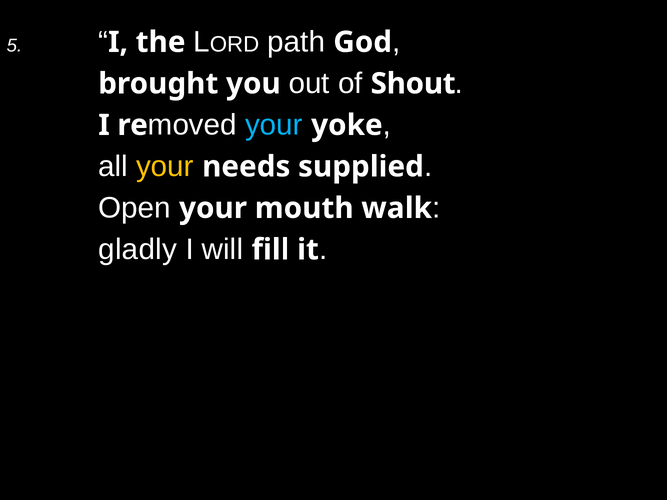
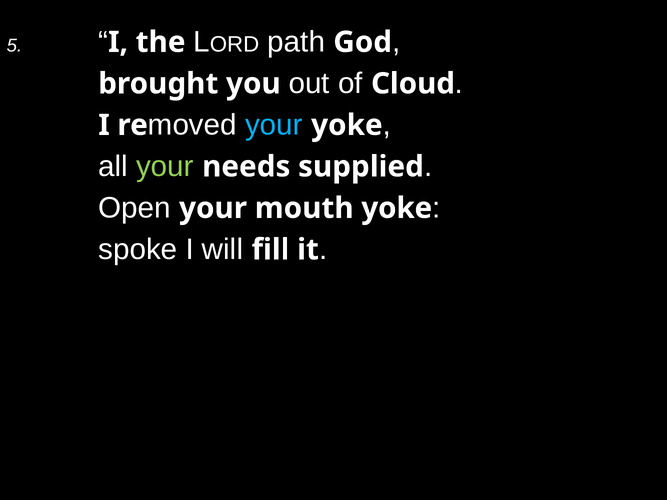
Shout: Shout -> Cloud
your at (165, 167) colour: yellow -> light green
mouth walk: walk -> yoke
gladly: gladly -> spoke
